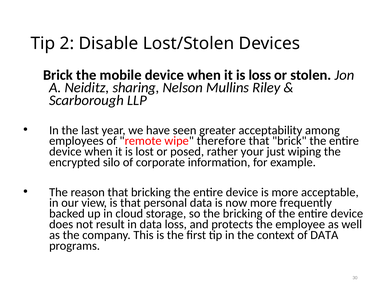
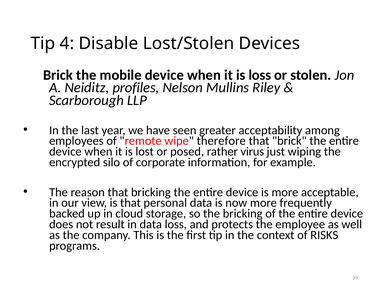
2: 2 -> 4
sharing: sharing -> profiles
your: your -> virus
of DATA: DATA -> RISKS
